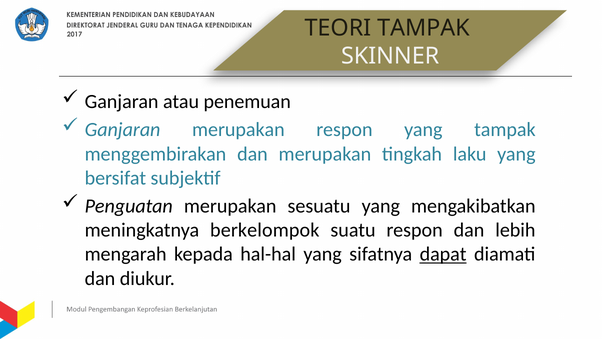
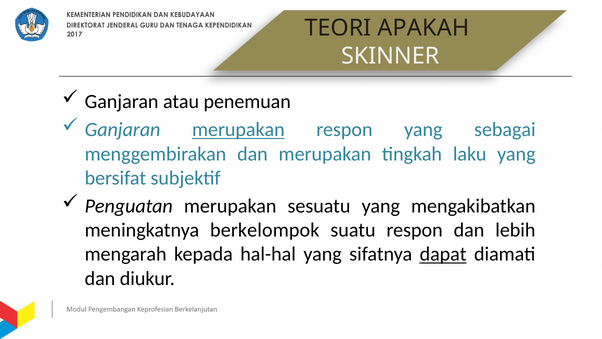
TEORI TAMPAK: TAMPAK -> APAKAH
merupakan at (238, 130) underline: none -> present
yang tampak: tampak -> sebagai
